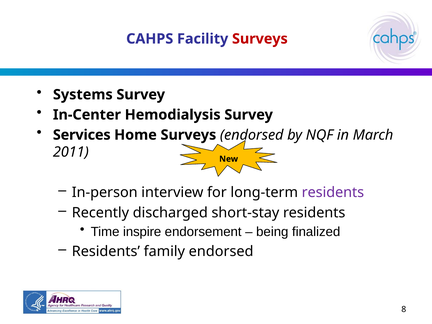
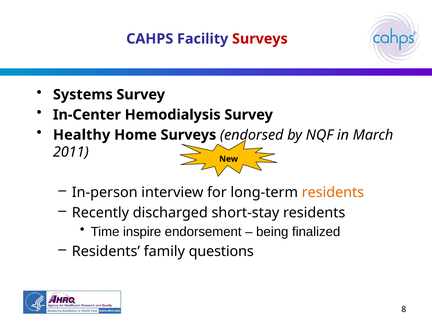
Services: Services -> Healthy
residents at (333, 193) colour: purple -> orange
family endorsed: endorsed -> questions
